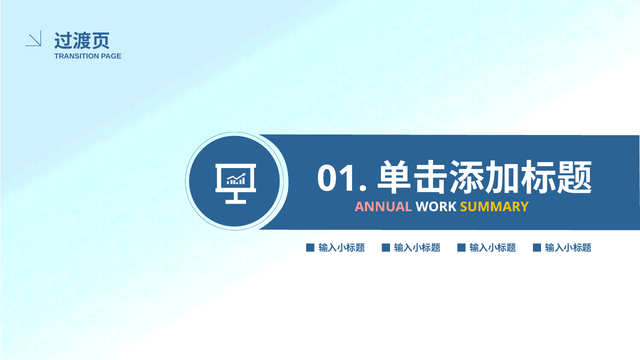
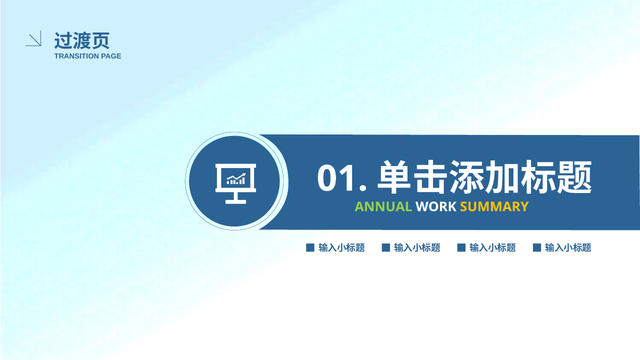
ANNUAL colour: pink -> light green
